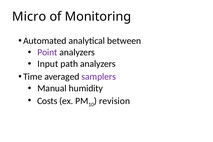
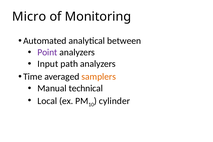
samplers colour: purple -> orange
humidity: humidity -> technical
Costs: Costs -> Local
revision: revision -> cylinder
